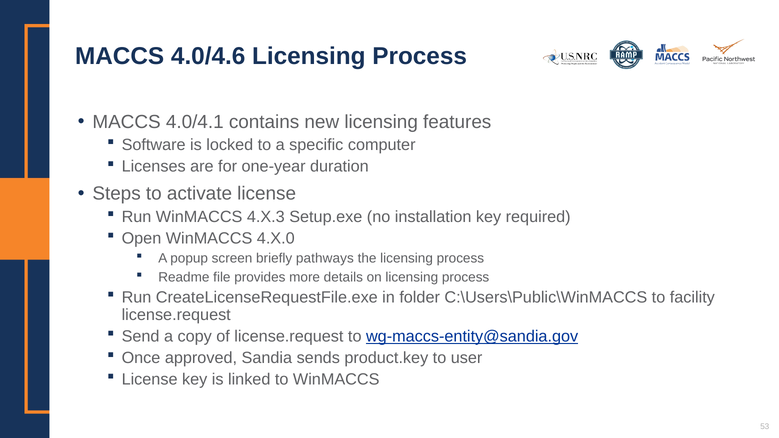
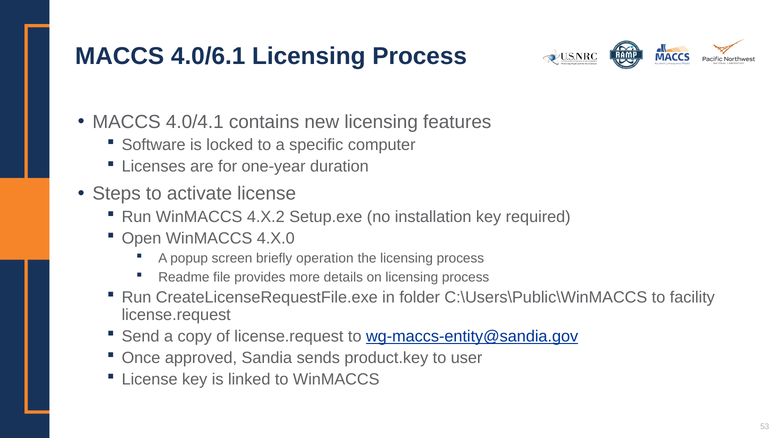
4.0/4.6: 4.0/4.6 -> 4.0/6.1
4.X.3: 4.X.3 -> 4.X.2
pathways: pathways -> operation
